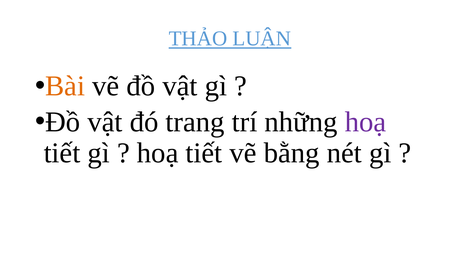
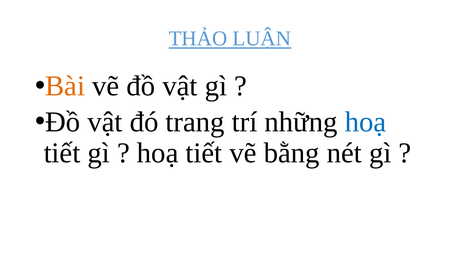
hoạ at (366, 122) colour: purple -> blue
